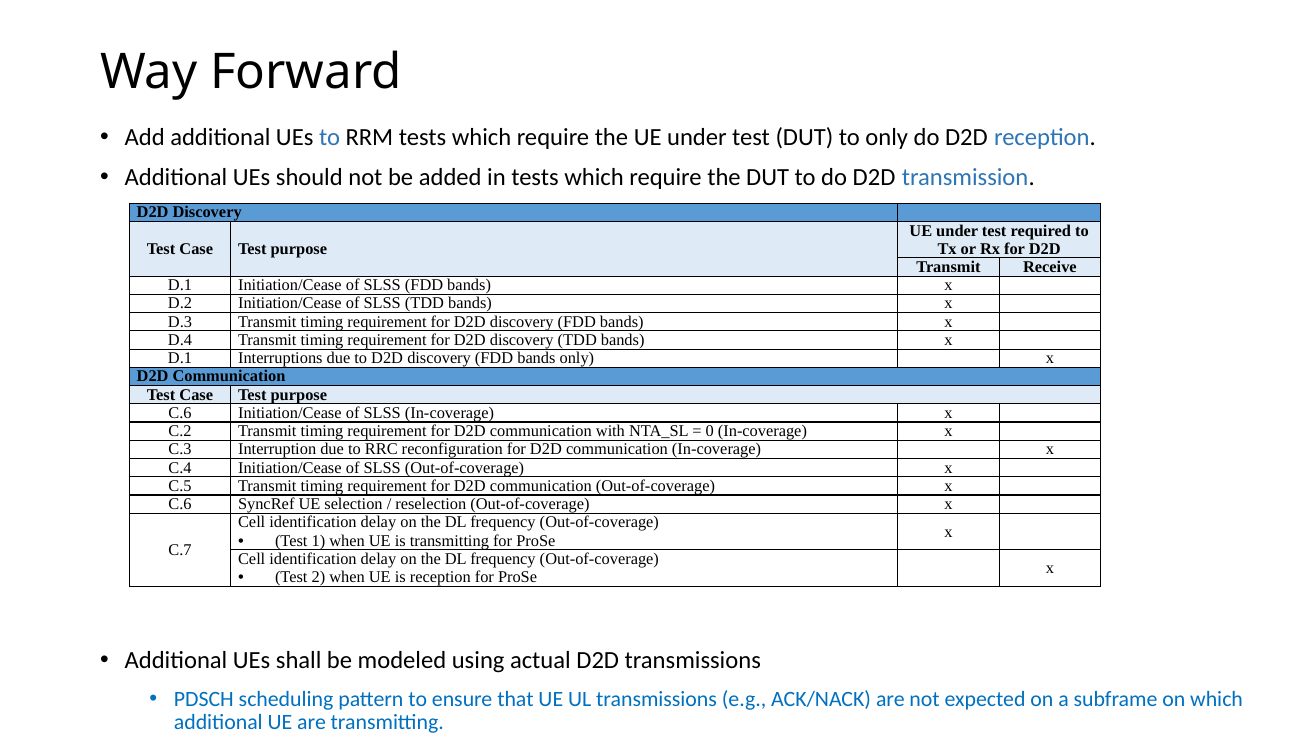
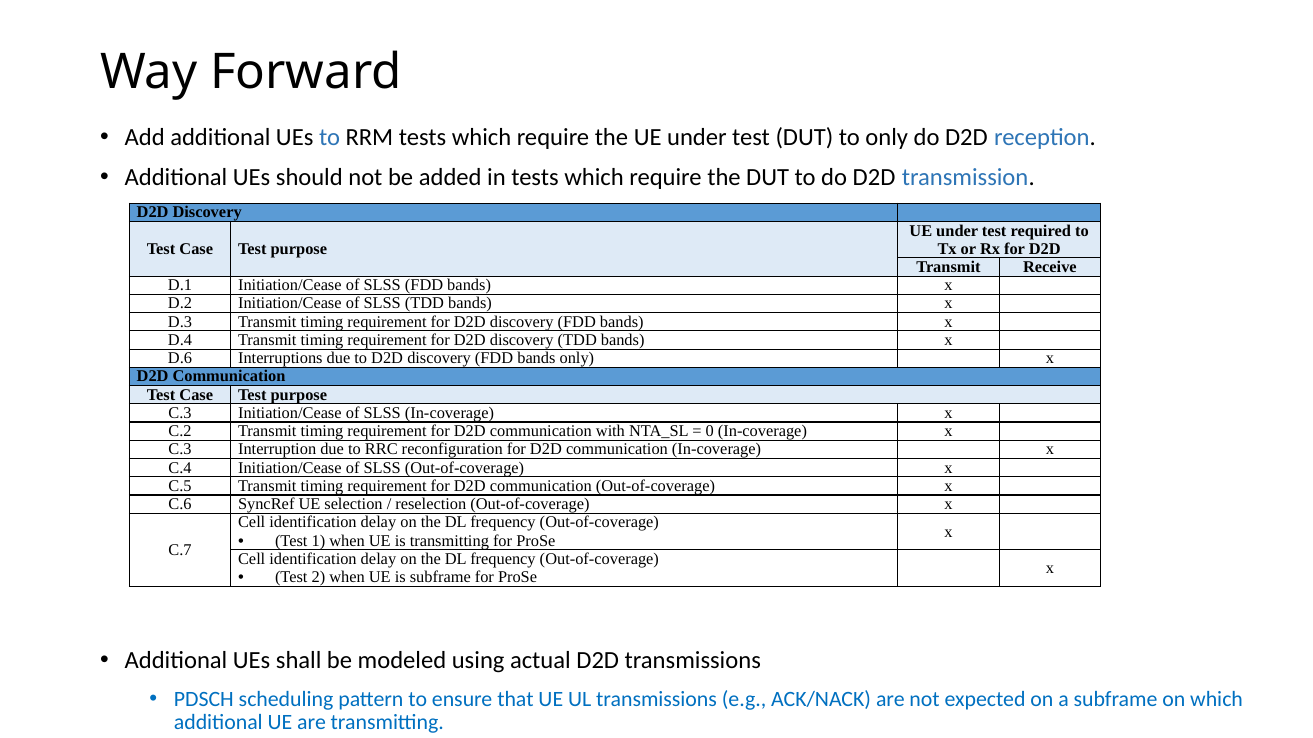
D.1 at (180, 359): D.1 -> D.6
C.6 at (180, 413): C.6 -> C.3
is reception: reception -> subframe
